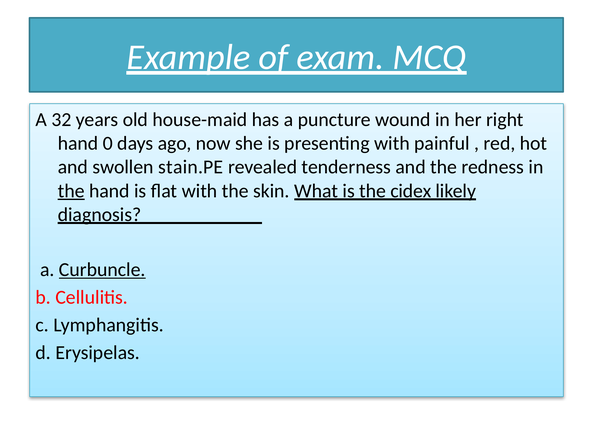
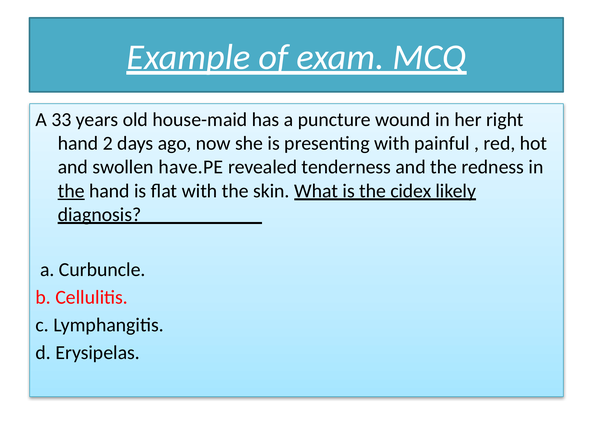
32: 32 -> 33
0: 0 -> 2
stain.PE: stain.PE -> have.PE
Curbuncle underline: present -> none
